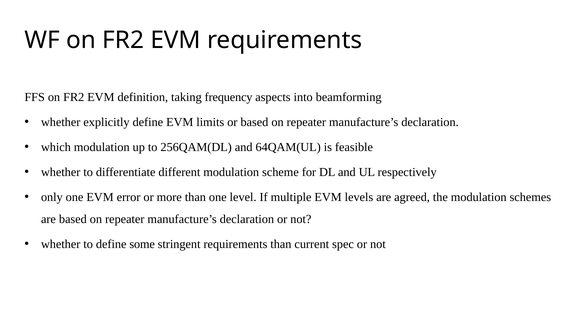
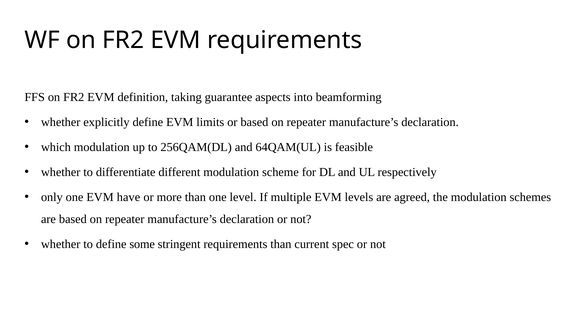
frequency: frequency -> guarantee
error: error -> have
